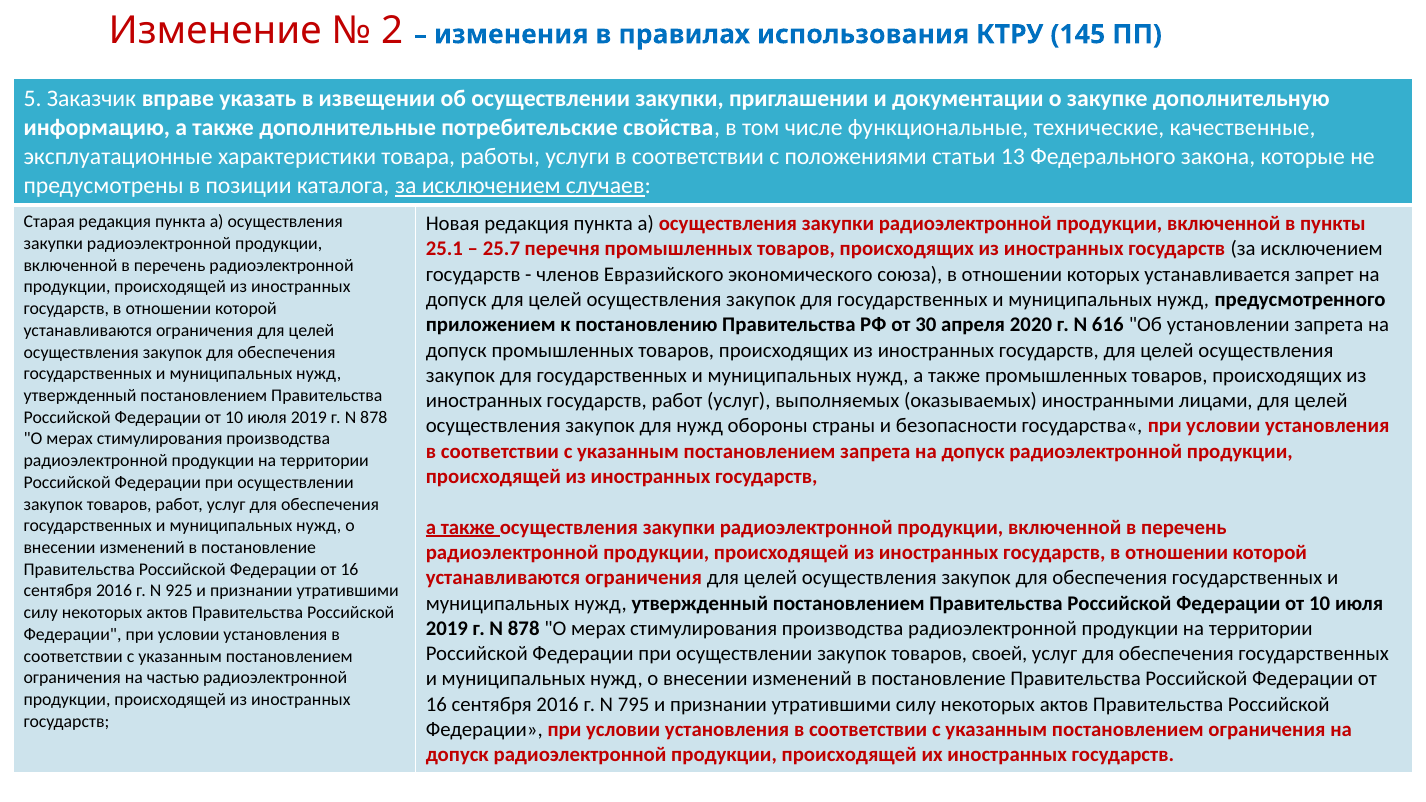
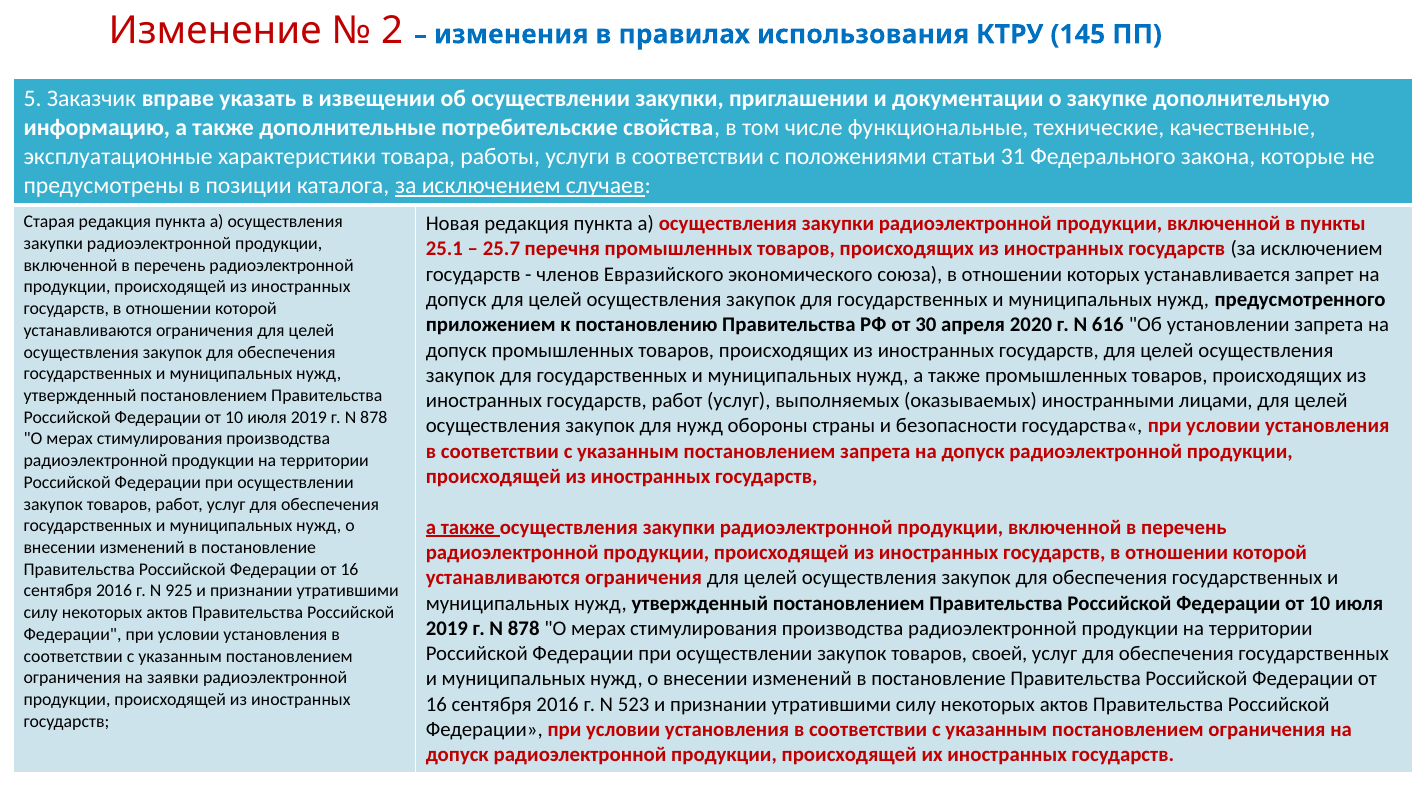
13: 13 -> 31
частью: частью -> заявки
795: 795 -> 523
